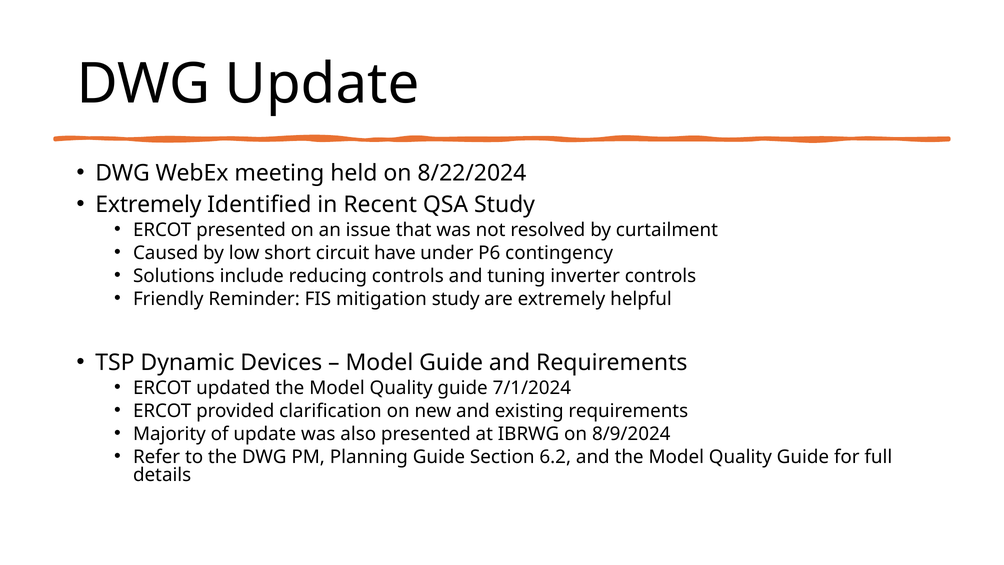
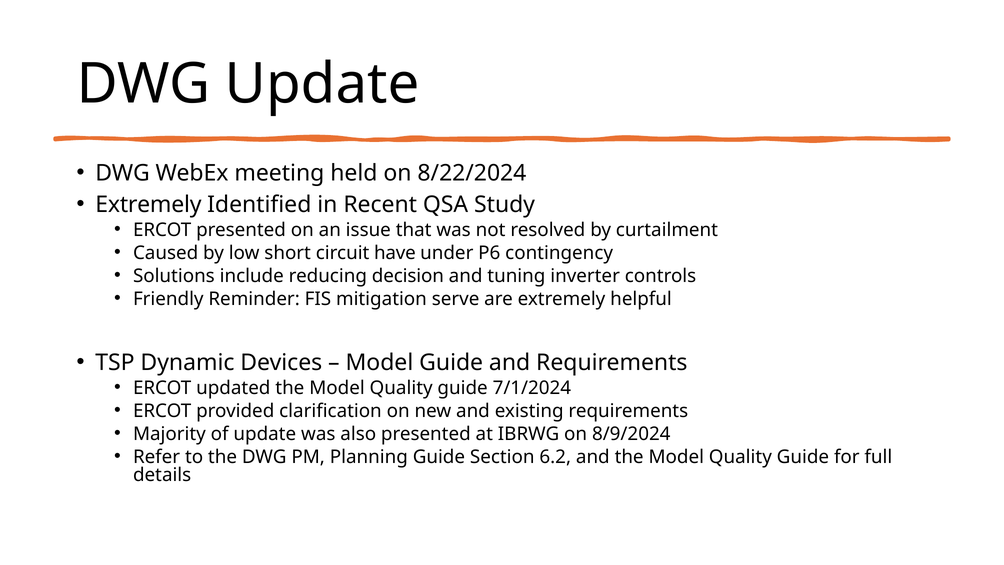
reducing controls: controls -> decision
mitigation study: study -> serve
